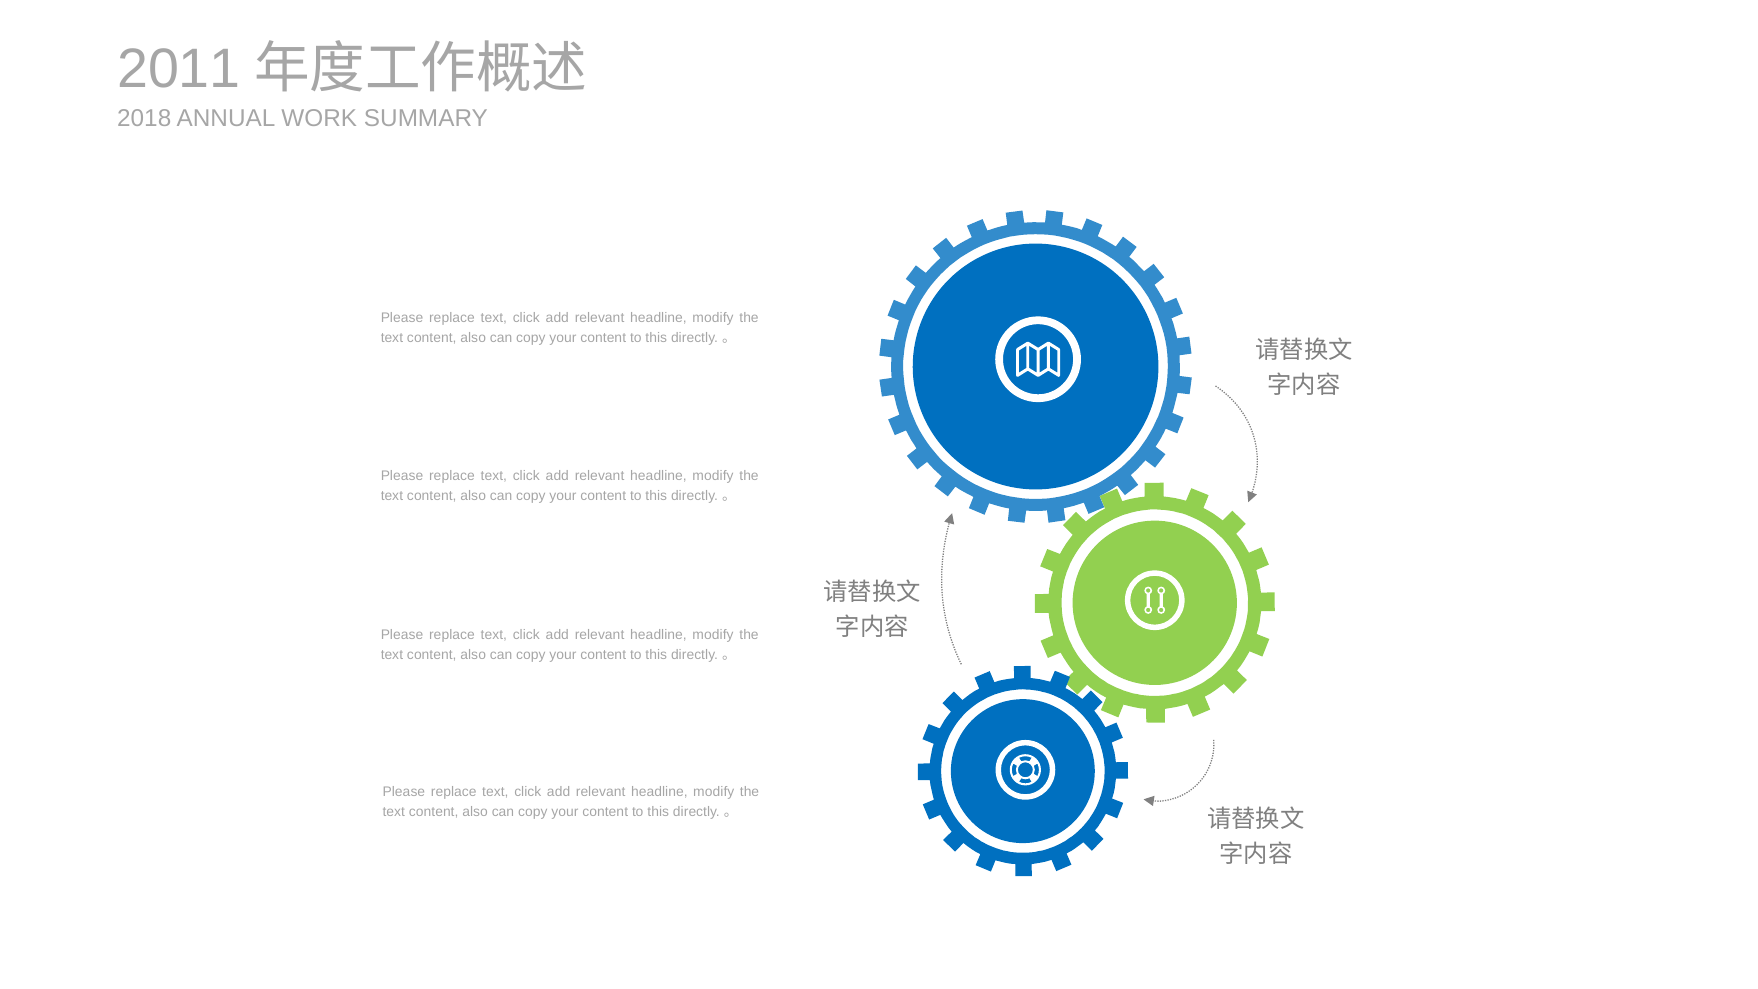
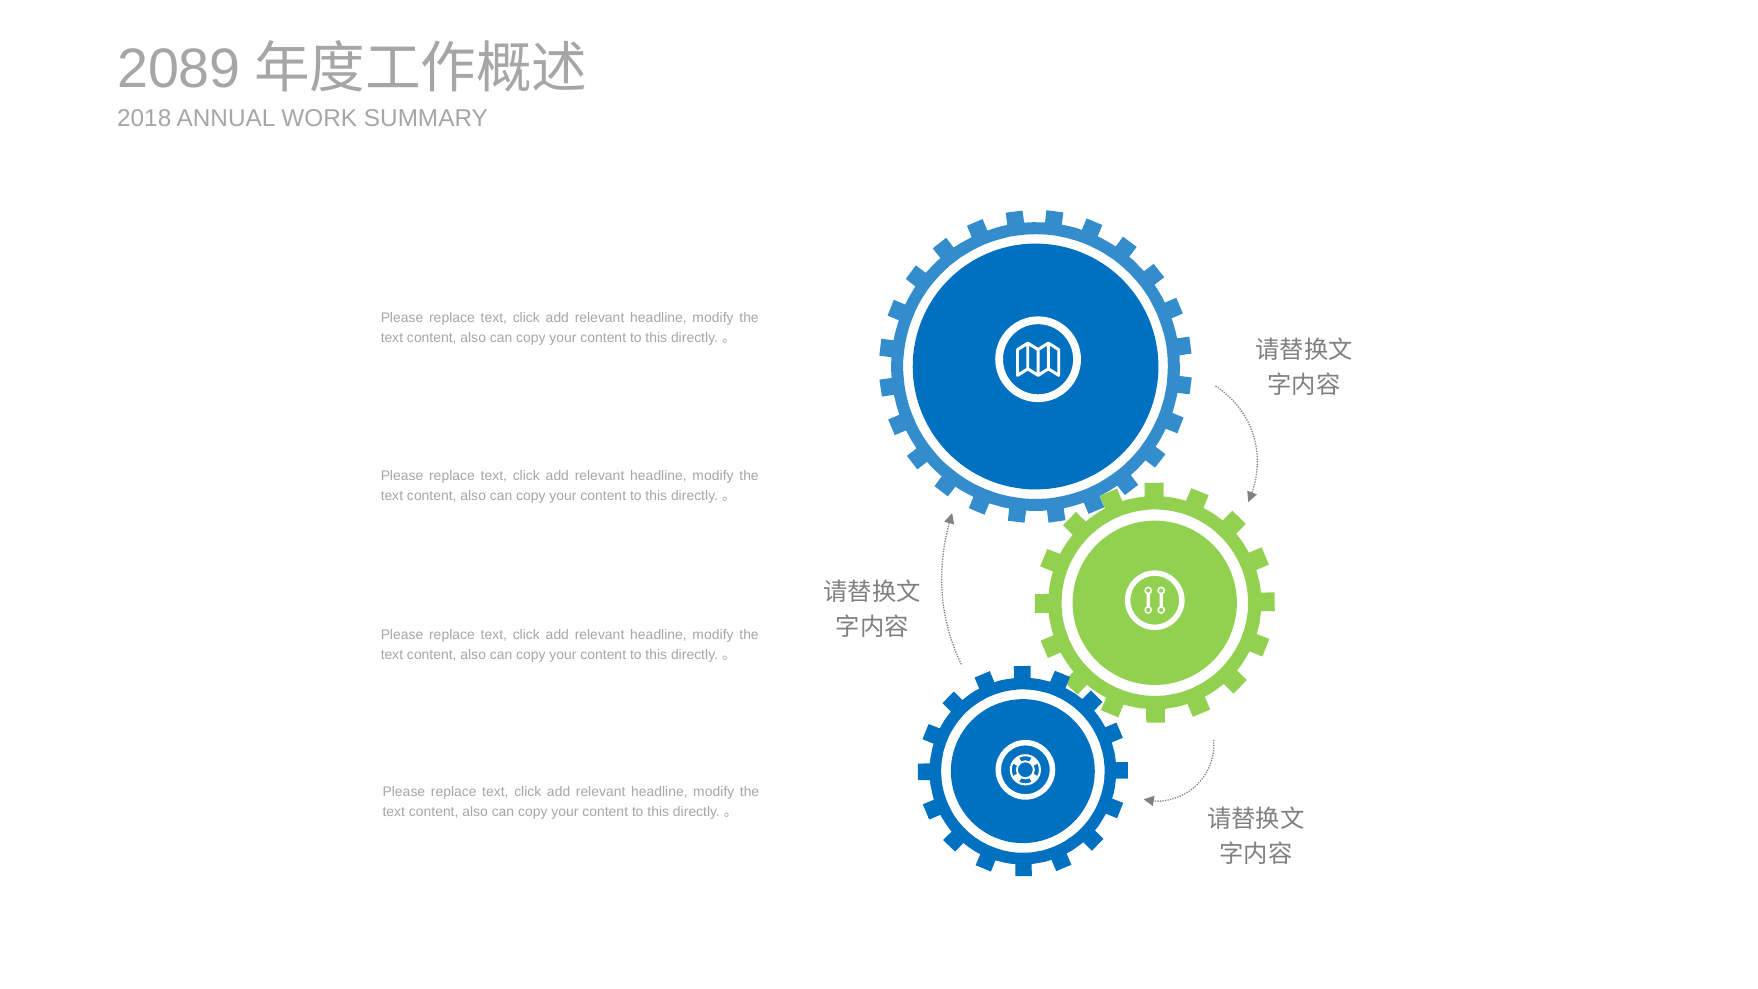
2011: 2011 -> 2089
